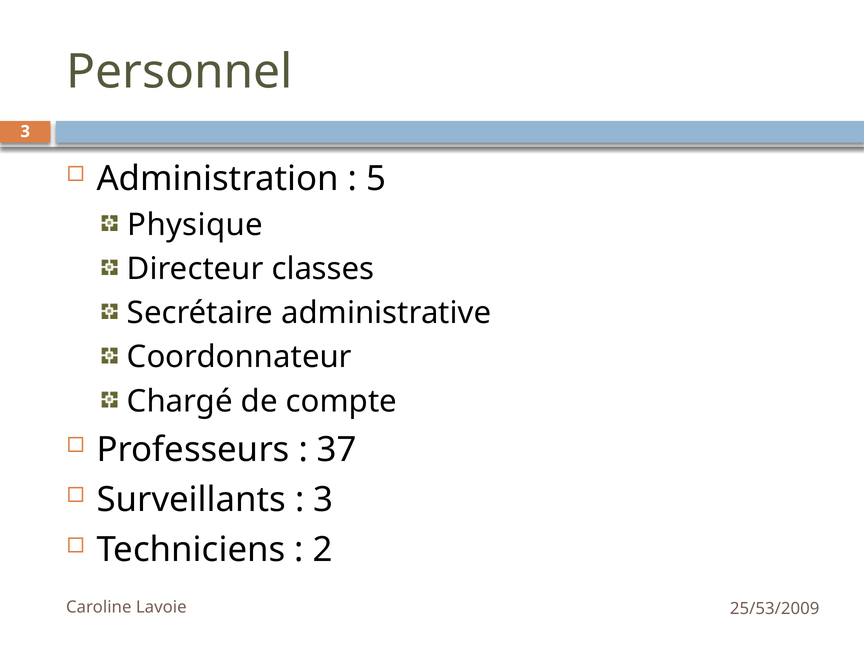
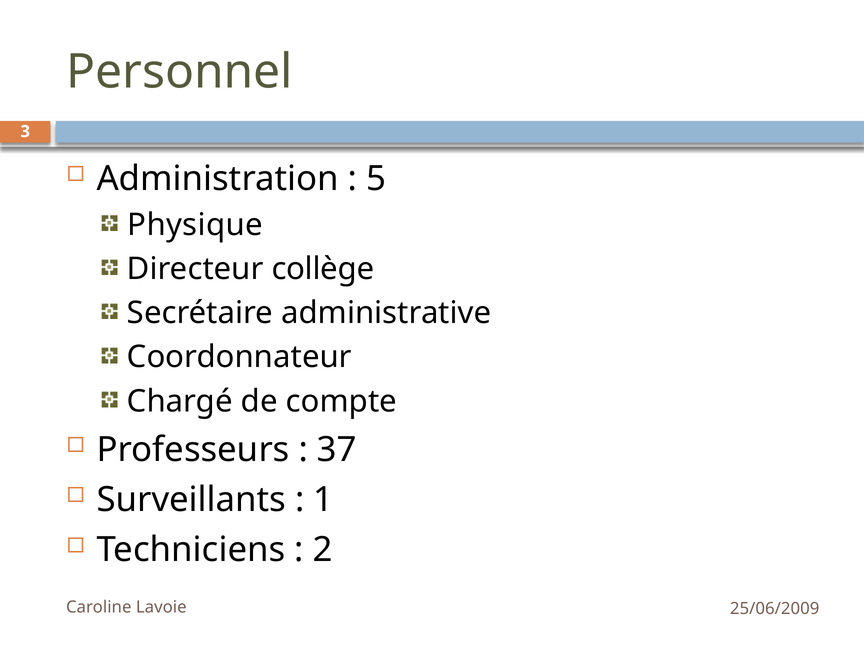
classes: classes -> collège
3 at (323, 500): 3 -> 1
25/53/2009: 25/53/2009 -> 25/06/2009
